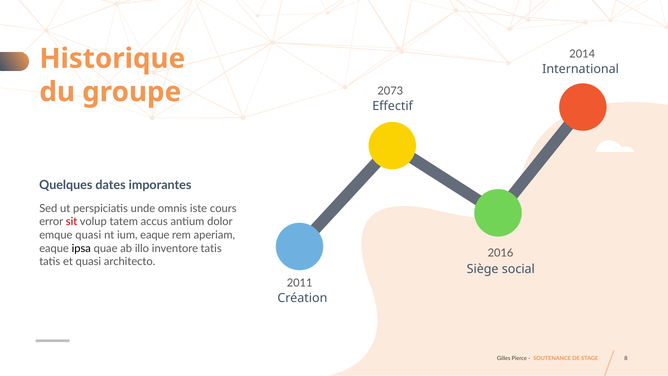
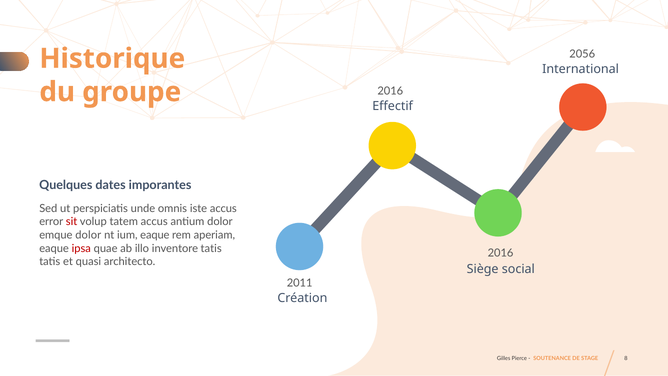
2014: 2014 -> 2056
2073 at (390, 91): 2073 -> 2016
iste cours: cours -> accus
emque quasi: quasi -> dolor
ipsa colour: black -> red
